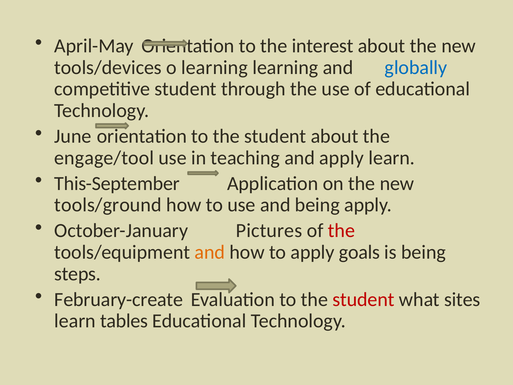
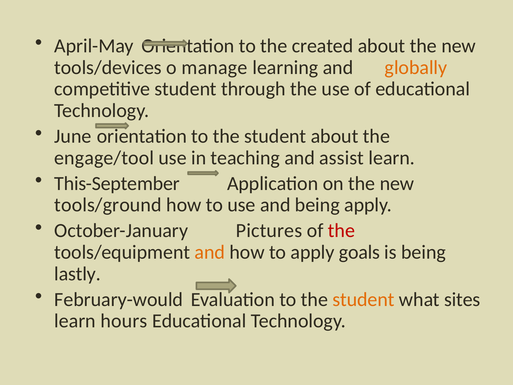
interest: interest -> created
o learning: learning -> manage
globally colour: blue -> orange
and apply: apply -> assist
steps: steps -> lastly
February-create: February-create -> February-would
student at (363, 299) colour: red -> orange
tables: tables -> hours
